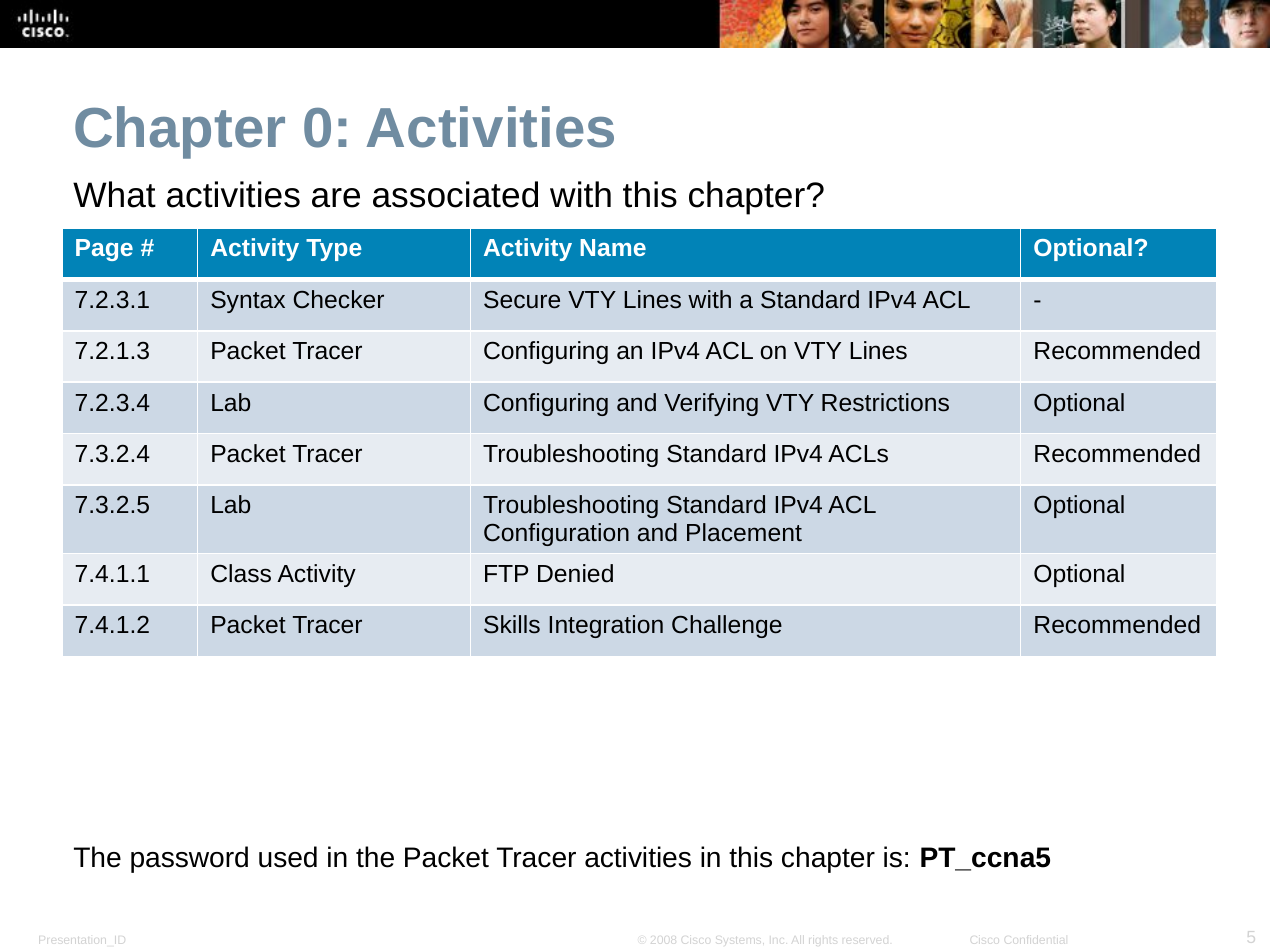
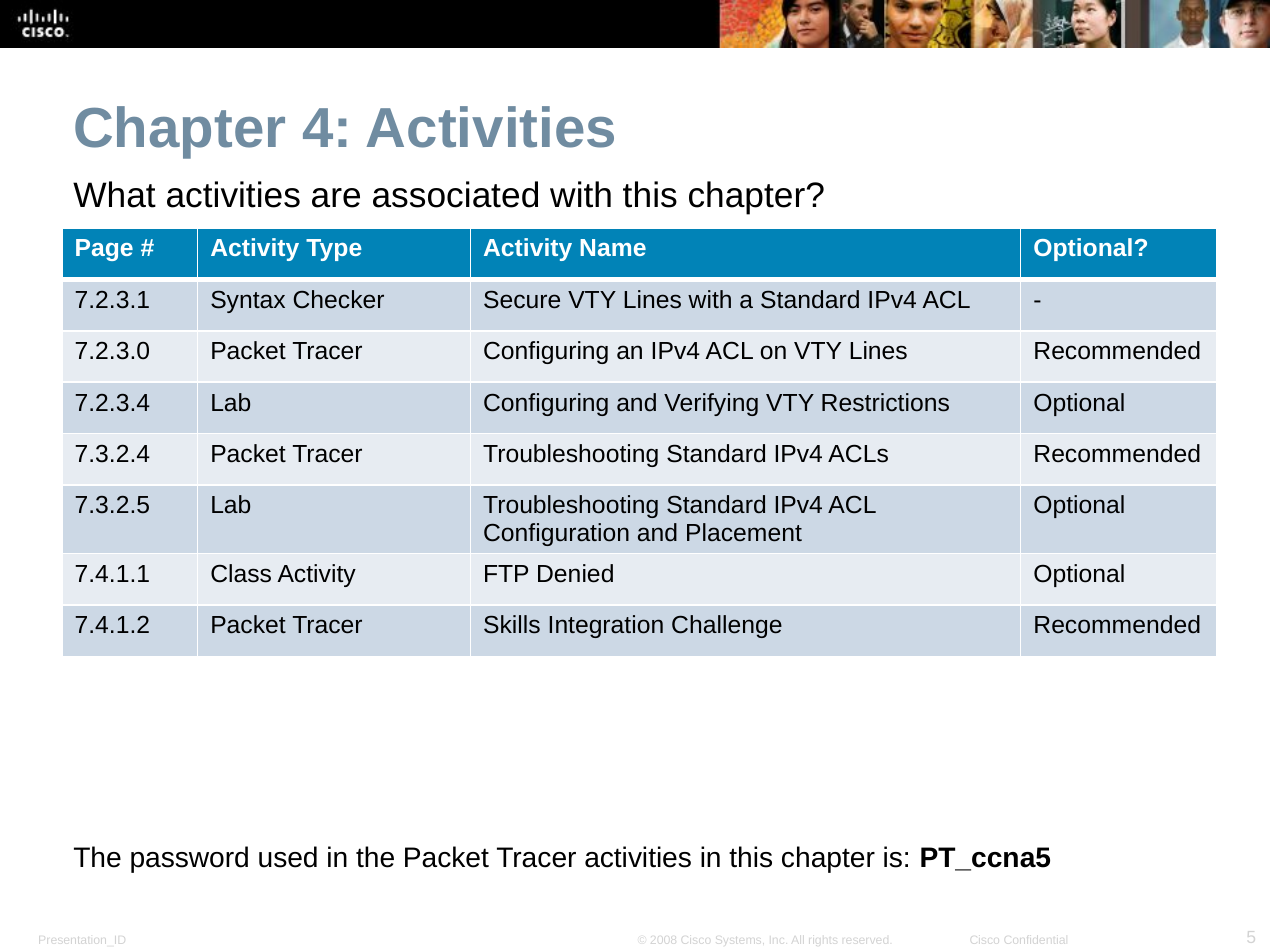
0: 0 -> 4
7.2.1.3: 7.2.1.3 -> 7.2.3.0
